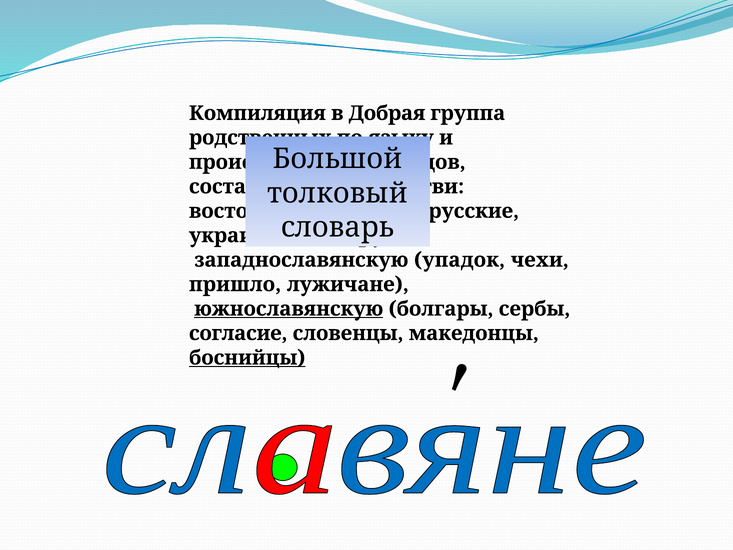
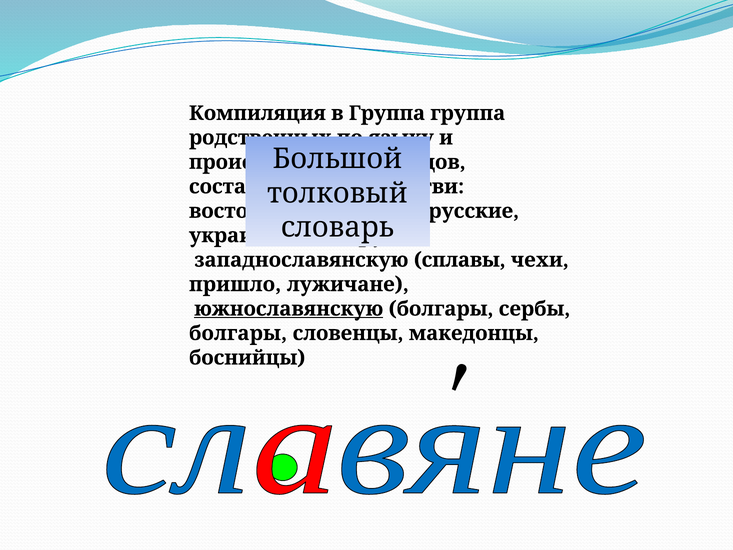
в Добрая: Добрая -> Группа
упадок: упадок -> сплавы
согласие at (238, 333): согласие -> болгары
боснийцы underline: present -> none
